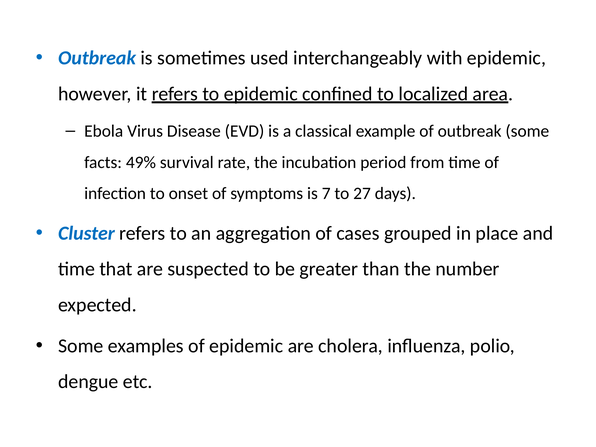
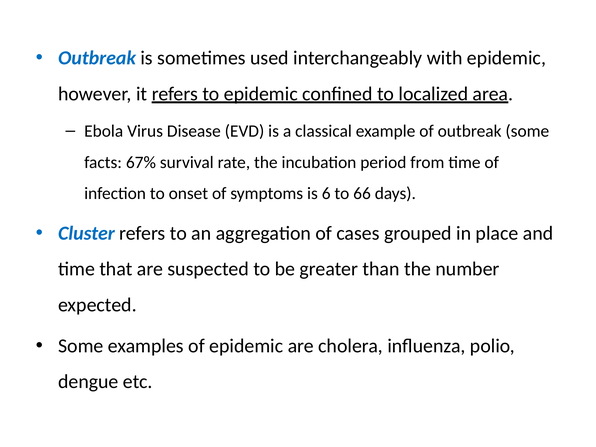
49%: 49% -> 67%
7: 7 -> 6
27: 27 -> 66
